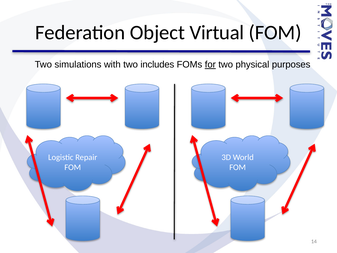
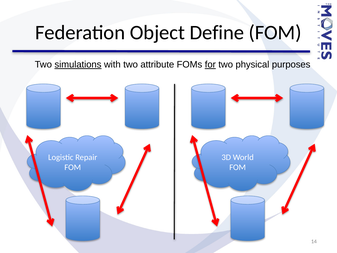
Virtual: Virtual -> Define
simulations underline: none -> present
includes: includes -> attribute
